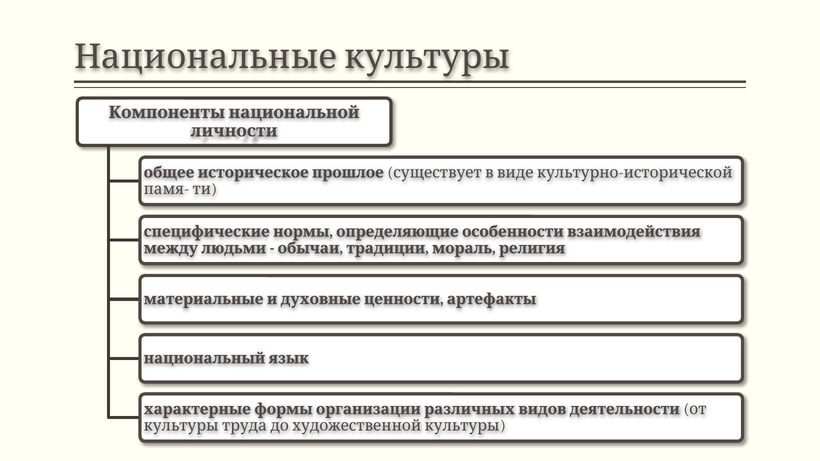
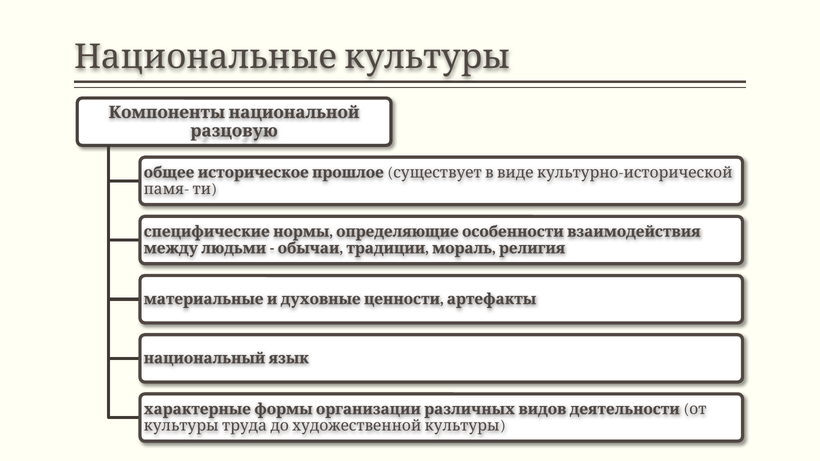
личности: личности -> разцовую
